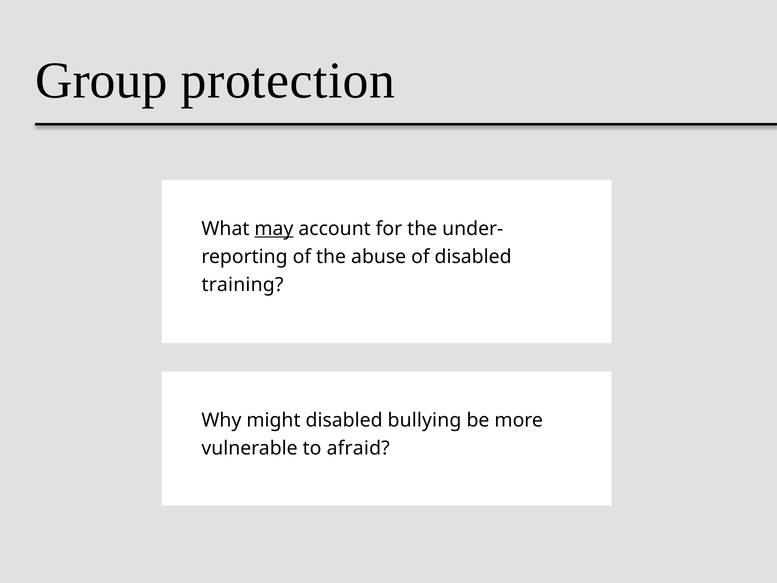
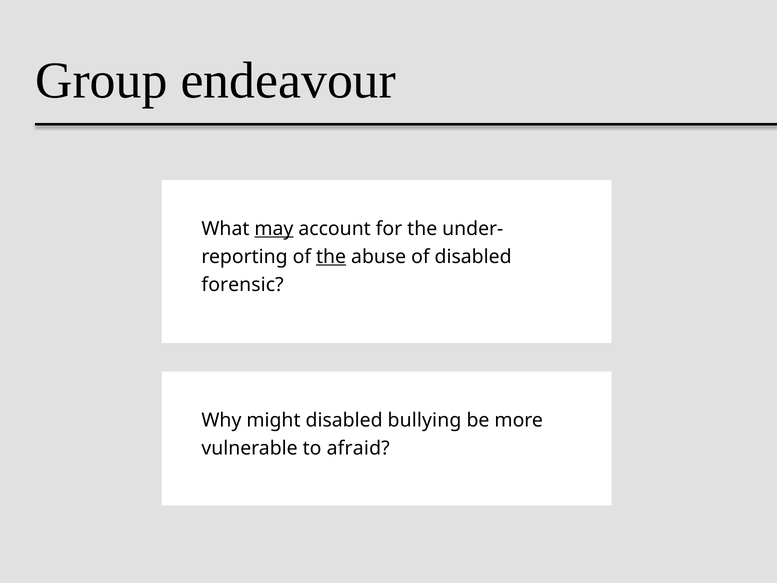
protection: protection -> endeavour
the at (331, 257) underline: none -> present
training: training -> forensic
